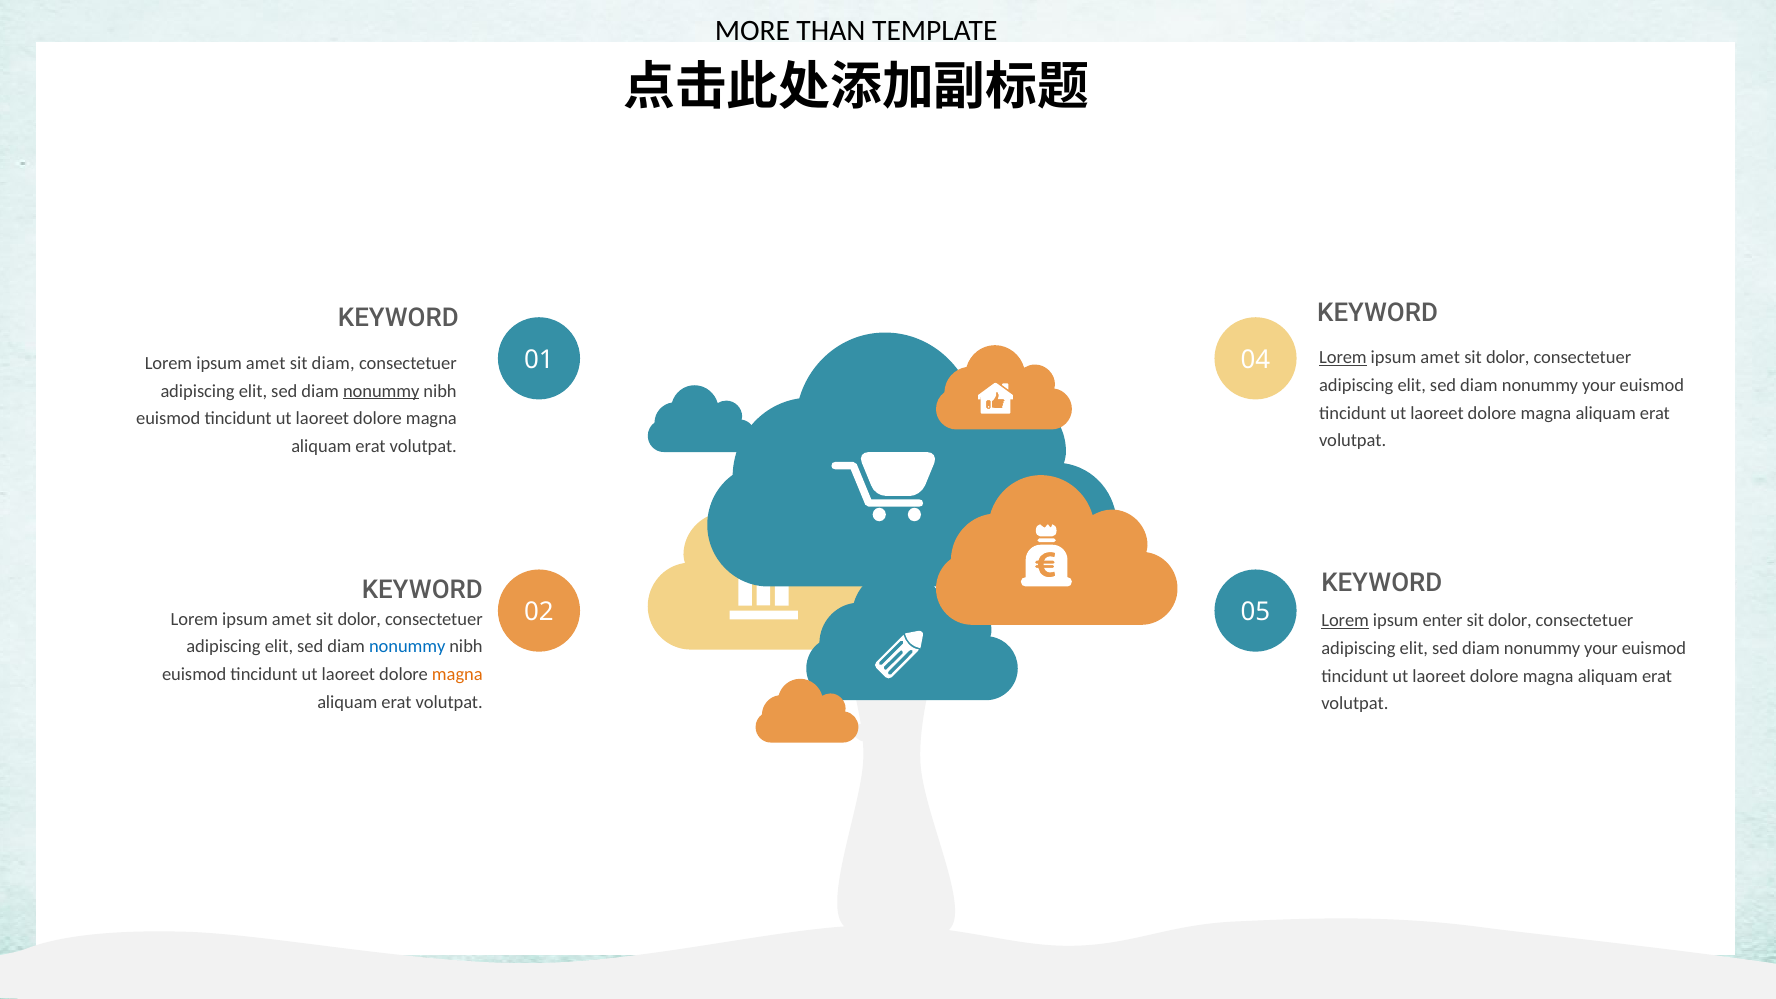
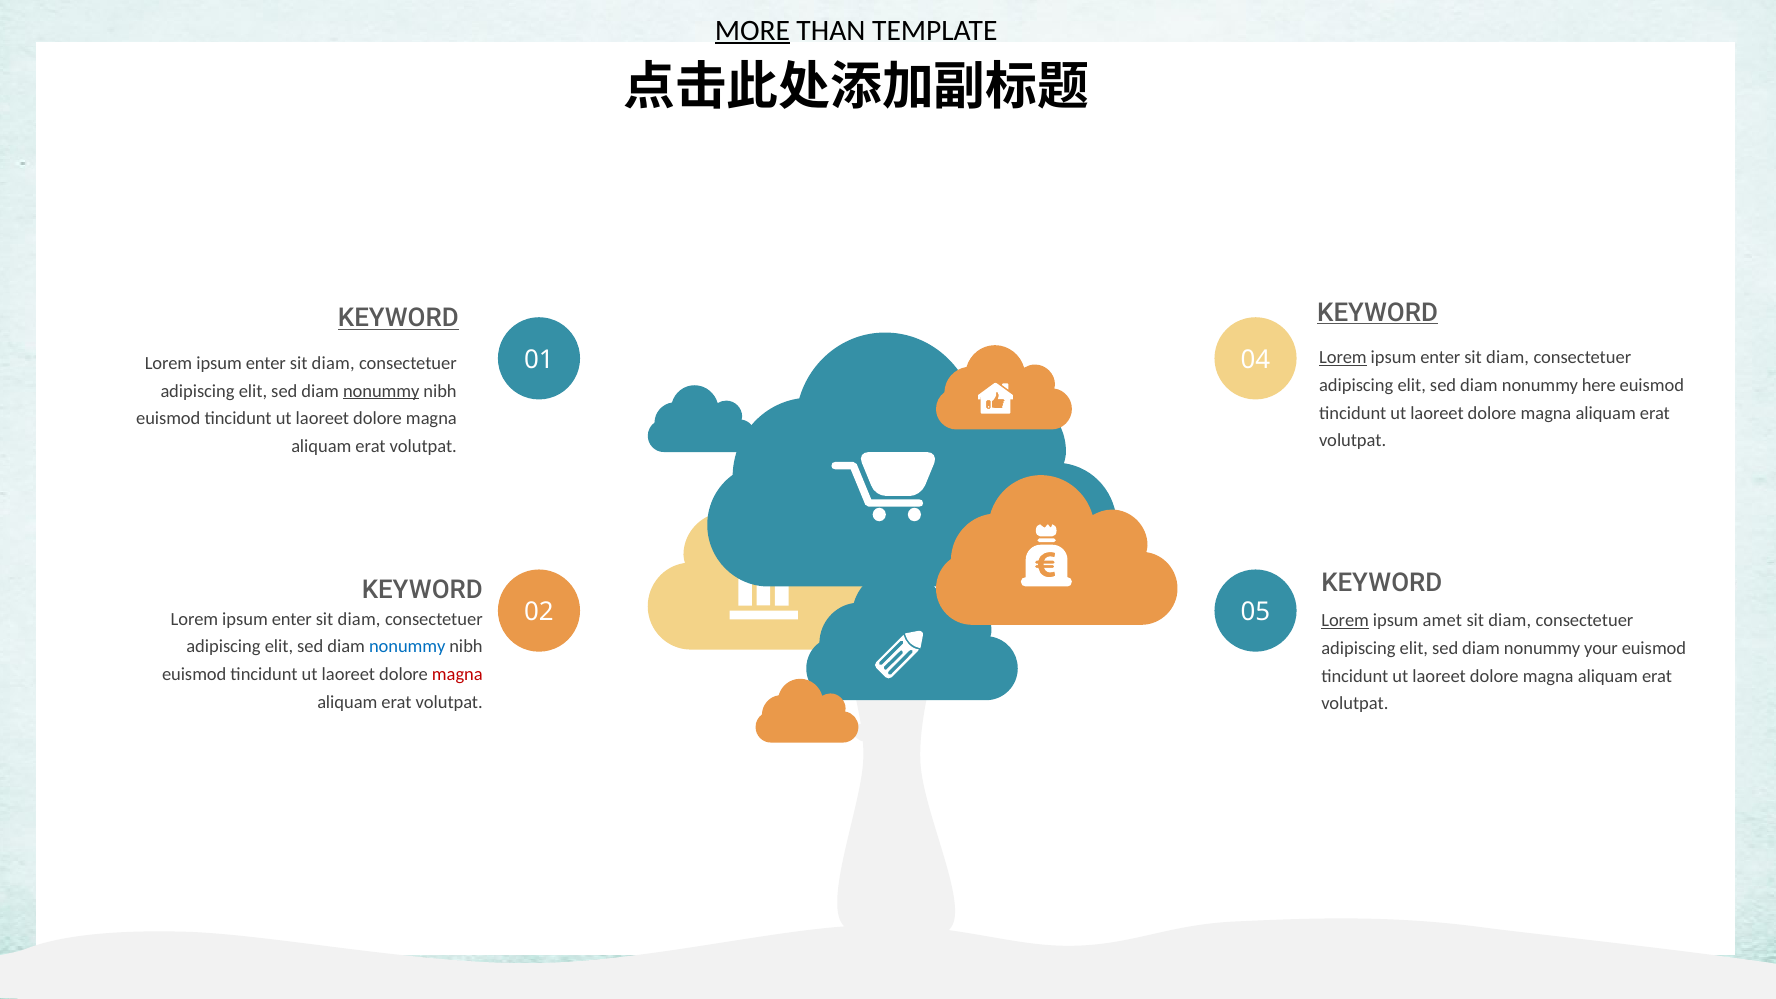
MORE underline: none -> present
KEYWORD at (1378, 312) underline: none -> present
KEYWORD at (398, 318) underline: none -> present
amet at (1440, 357): amet -> enter
dolor at (1508, 357): dolor -> diam
amet at (266, 363): amet -> enter
your at (1599, 385): your -> here
enter: enter -> amet
dolor at (1510, 621): dolor -> diam
amet at (292, 619): amet -> enter
dolor at (359, 619): dolor -> diam
magna at (457, 675) colour: orange -> red
